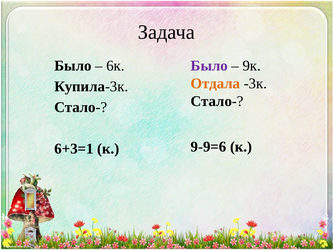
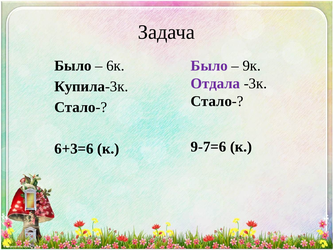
Отдала colour: orange -> purple
9-9=6: 9-9=6 -> 9-7=6
6+3=1: 6+3=1 -> 6+3=6
